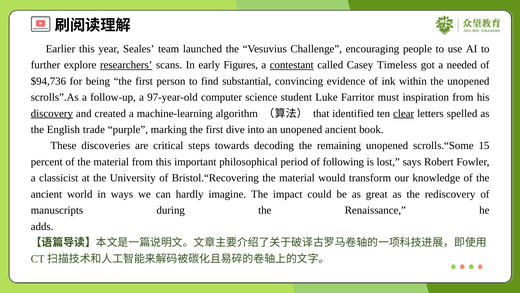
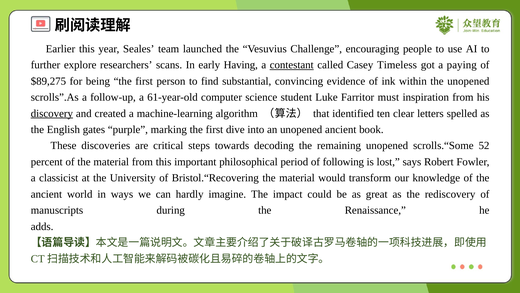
researchers underline: present -> none
Figures: Figures -> Having
needed: needed -> paying
$94,736: $94,736 -> $89,275
97-year-old: 97-year-old -> 61-year-old
clear underline: present -> none
trade: trade -> gates
15: 15 -> 52
